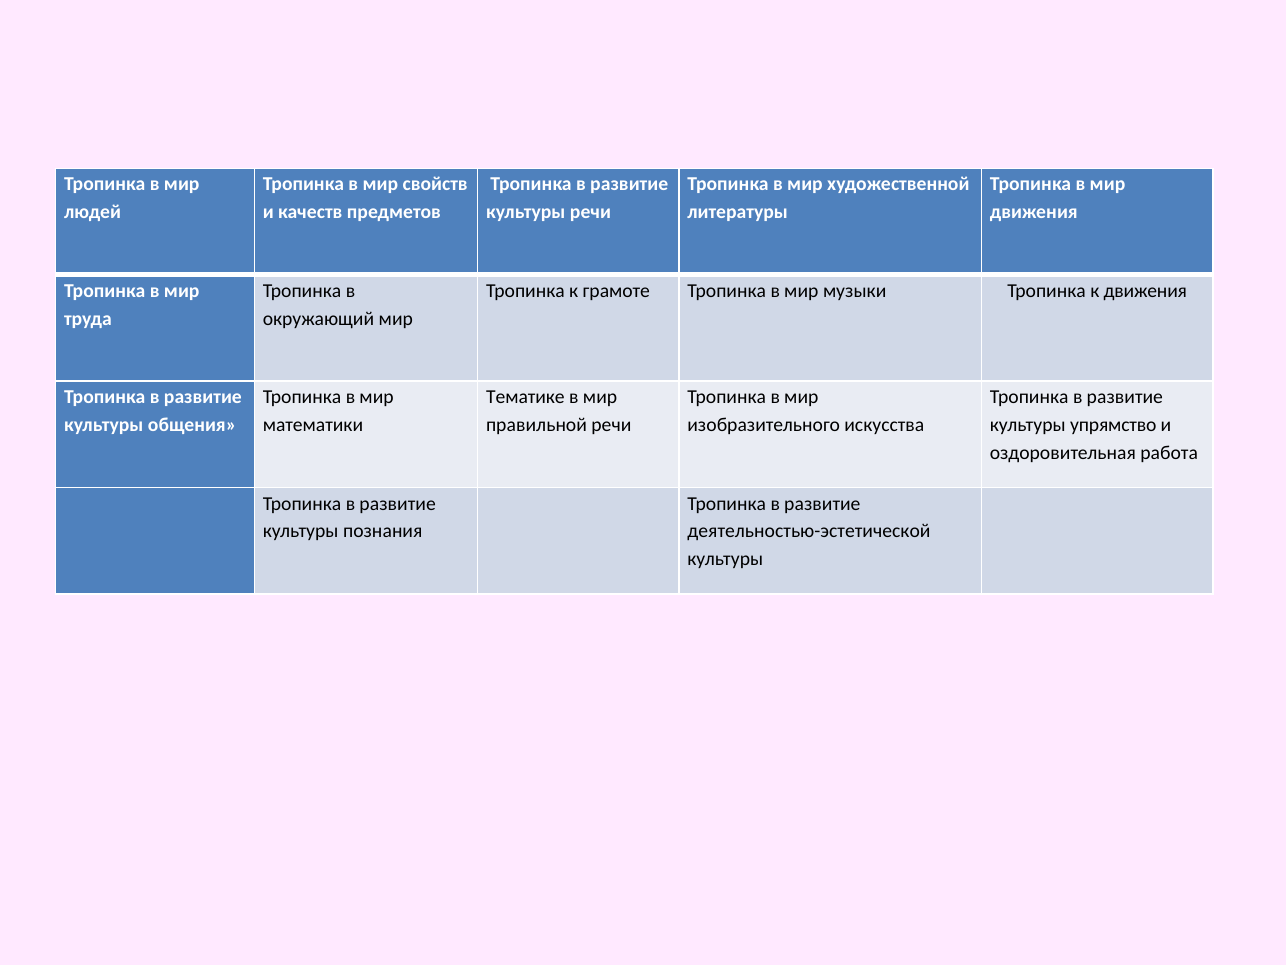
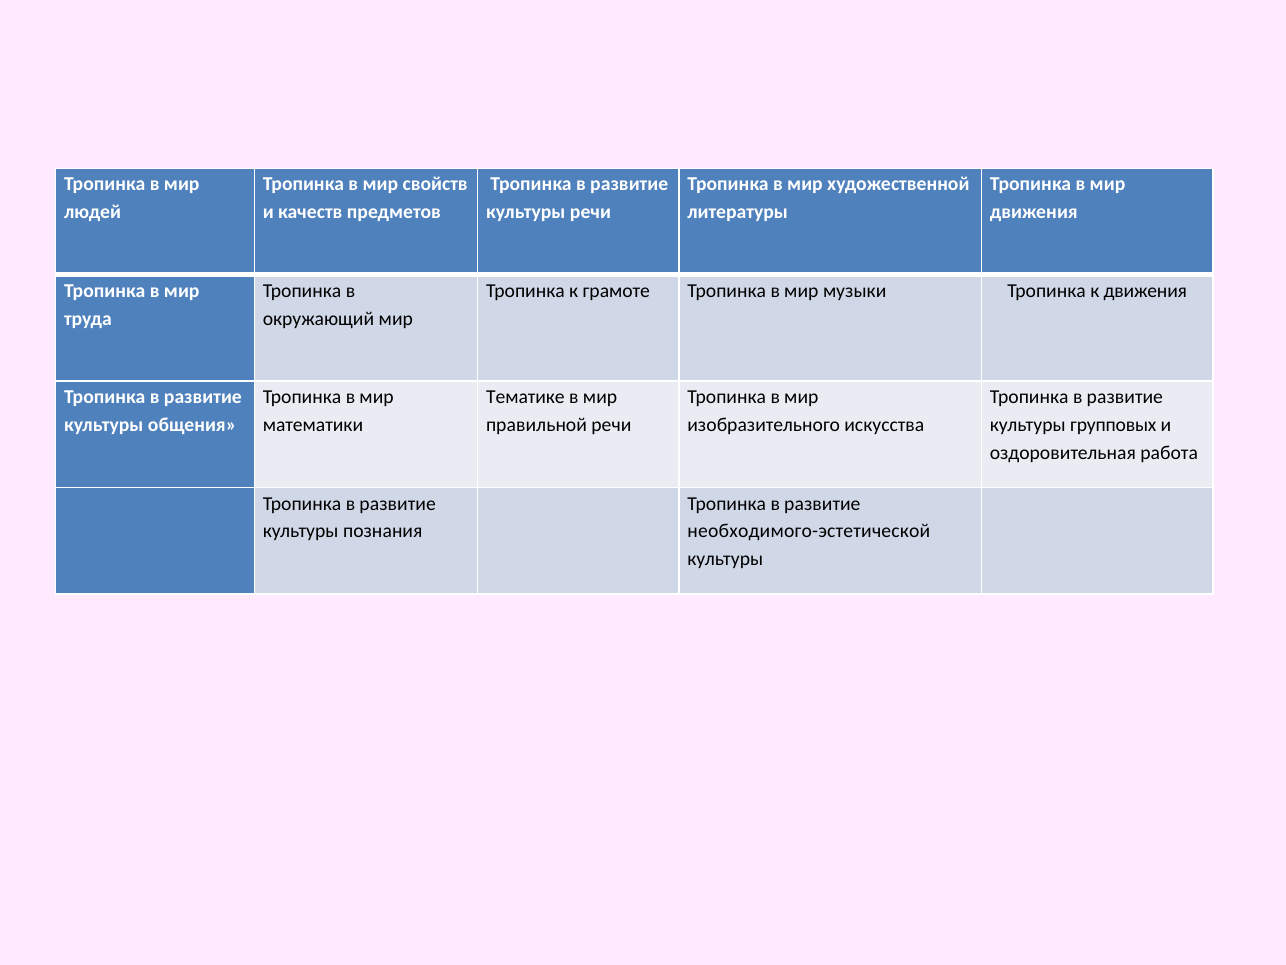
упрямство: упрямство -> групповых
деятельностью-эстетической: деятельностью-эстетической -> необходимого-эстетической
